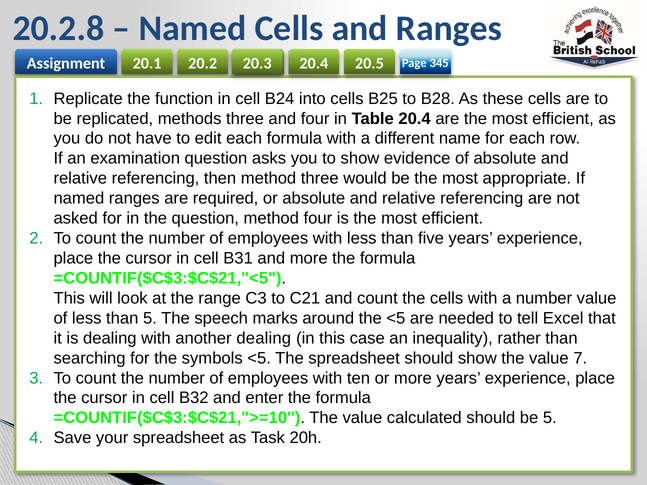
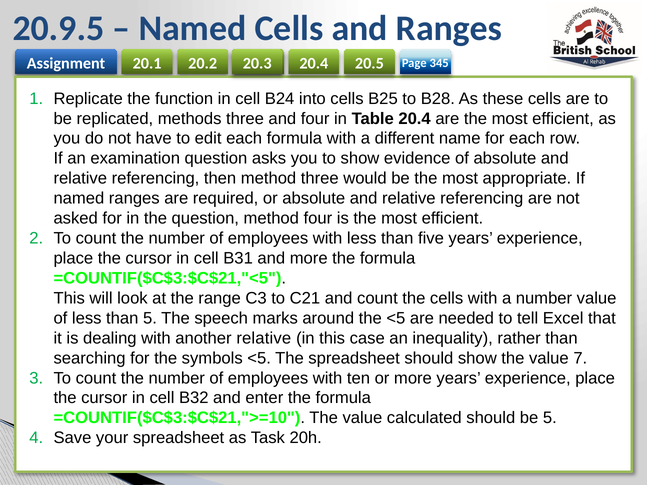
20.2.8: 20.2.8 -> 20.9.5
another dealing: dealing -> relative
